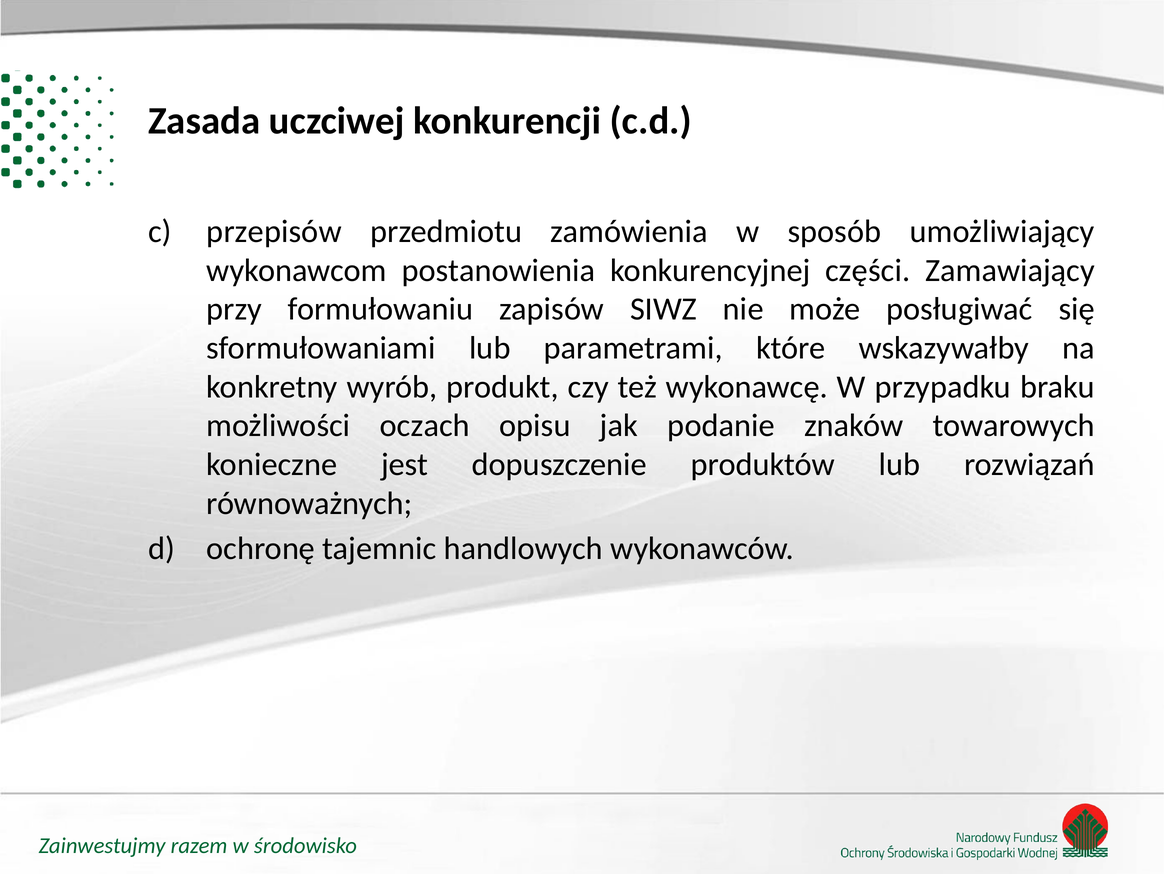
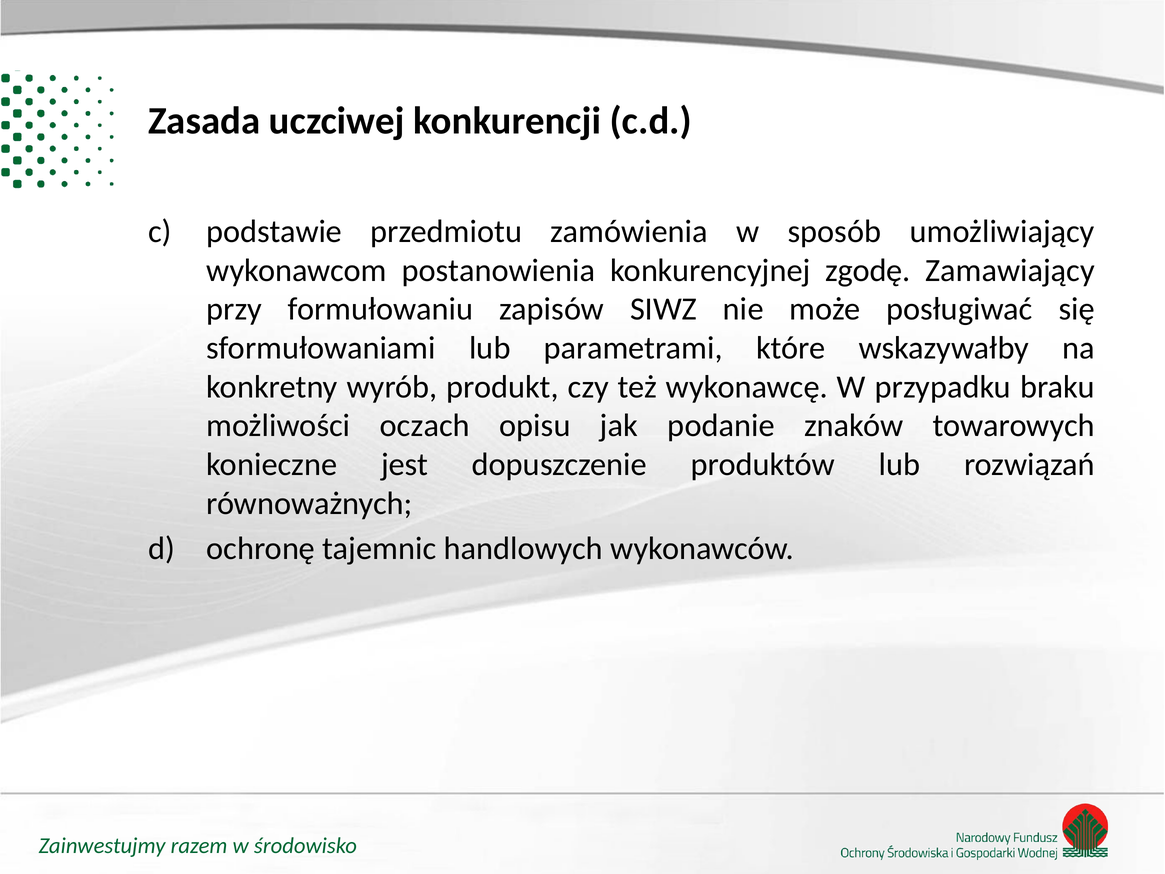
przepisów: przepisów -> podstawie
części: części -> zgodę
